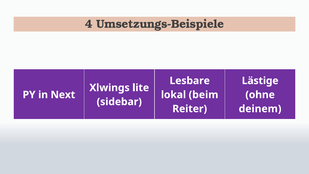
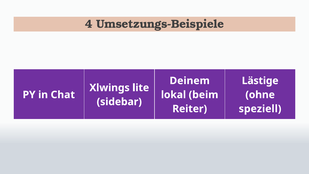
Lesbare: Lesbare -> Deinem
Next: Next -> Chat
deinem: deinem -> speziell
